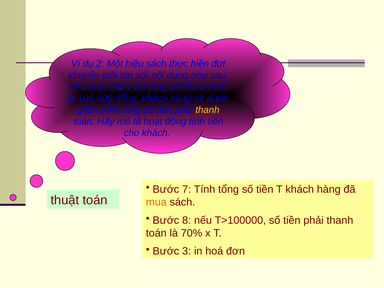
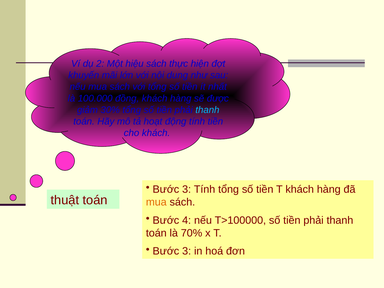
thanh at (207, 110) colour: yellow -> light blue
7 at (187, 189): 7 -> 3
8: 8 -> 4
